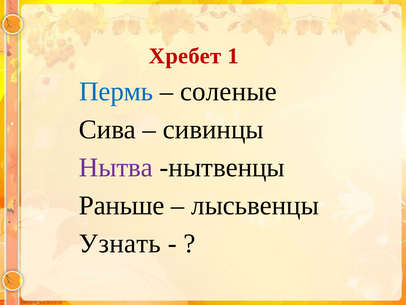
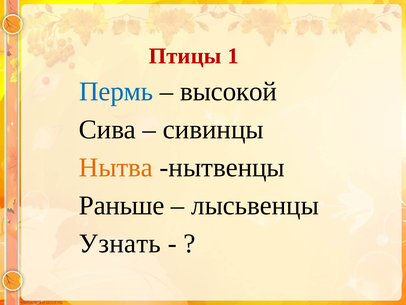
Хребет: Хребет -> Птицы
соленые: соленые -> высокой
Нытва colour: purple -> orange
